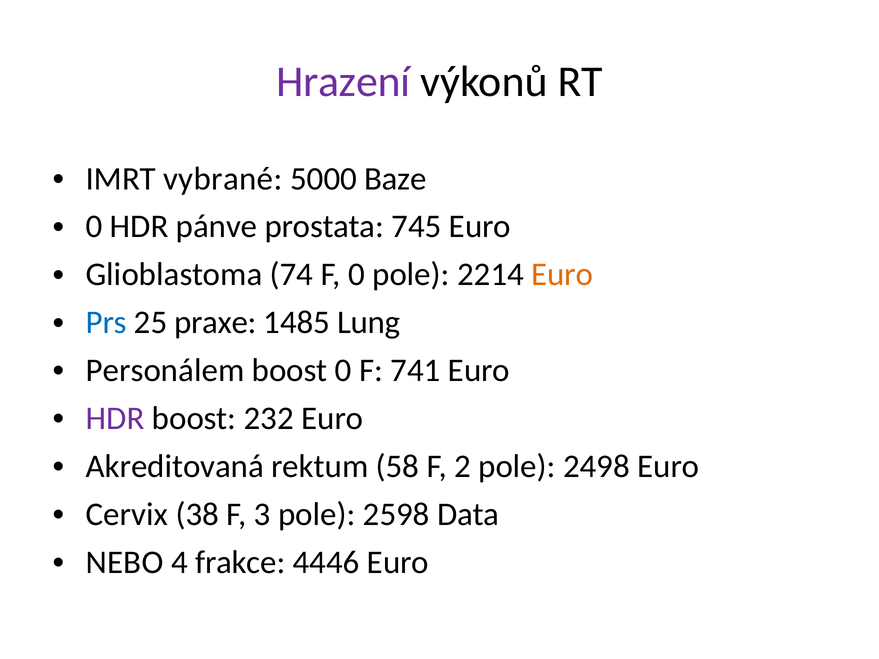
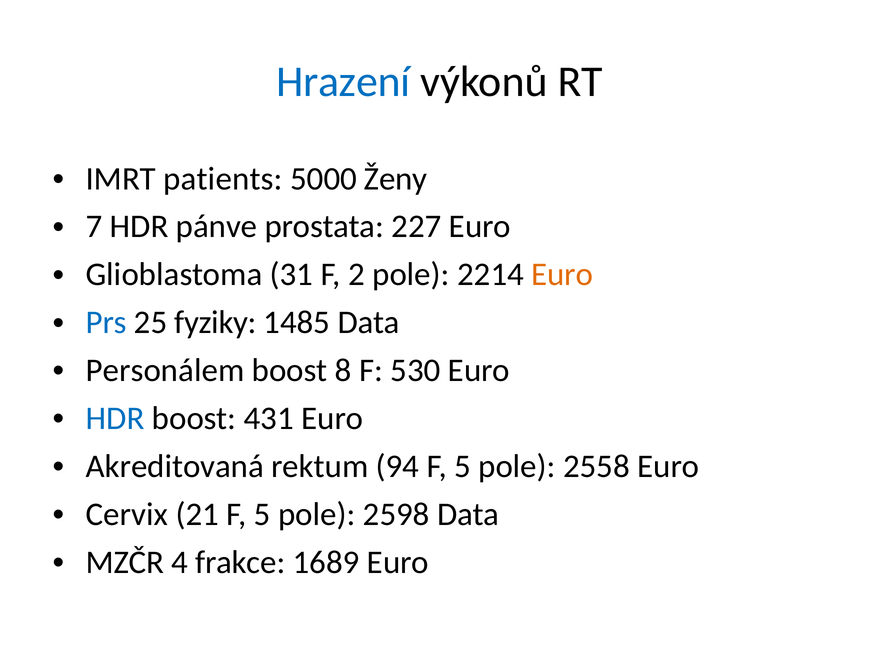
Hrazení colour: purple -> blue
vybrané: vybrané -> patients
Baze: Baze -> Ženy
0 at (94, 227): 0 -> 7
745: 745 -> 227
74: 74 -> 31
F 0: 0 -> 2
praxe: praxe -> fyziky
1485 Lung: Lung -> Data
boost 0: 0 -> 8
741: 741 -> 530
HDR at (115, 419) colour: purple -> blue
232: 232 -> 431
58: 58 -> 94
2 at (463, 466): 2 -> 5
2498: 2498 -> 2558
38: 38 -> 21
3 at (262, 514): 3 -> 5
NEBO: NEBO -> MZČR
4446: 4446 -> 1689
